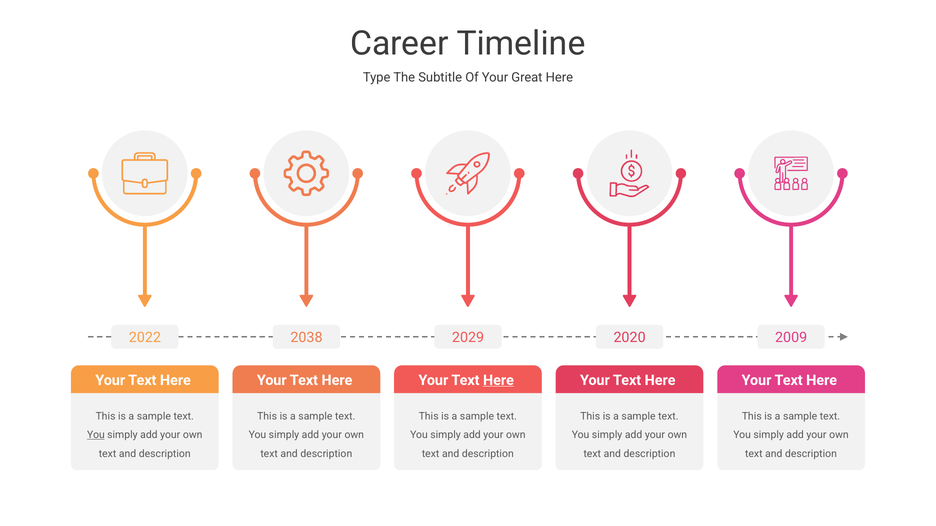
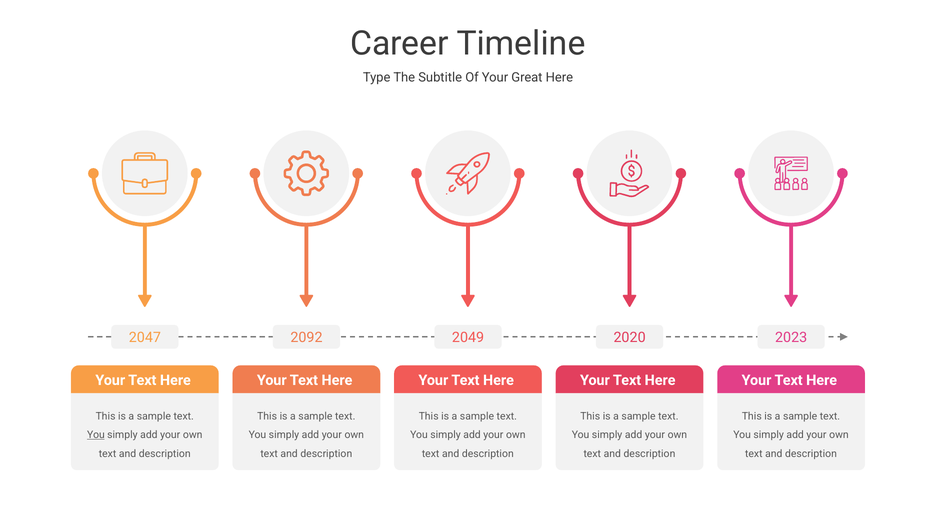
2022: 2022 -> 2047
2038: 2038 -> 2092
2029: 2029 -> 2049
2009: 2009 -> 2023
Here at (498, 381) underline: present -> none
